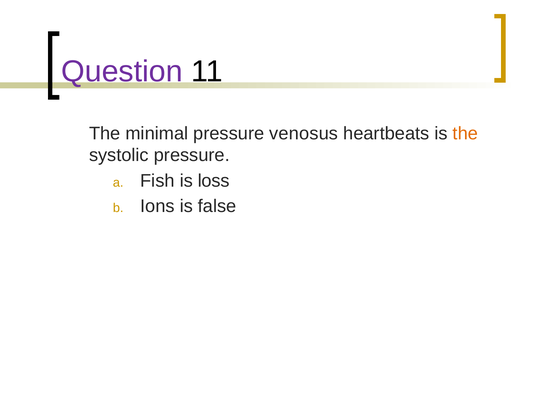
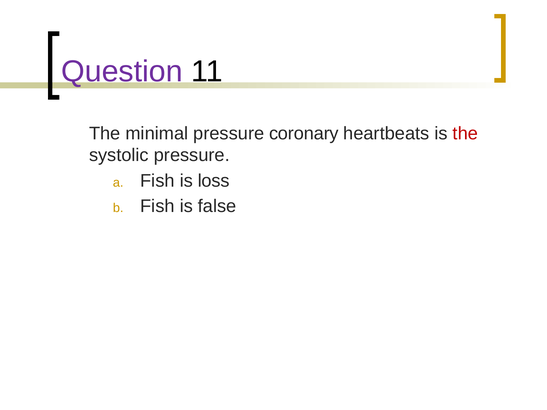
venosus: venosus -> coronary
the at (465, 133) colour: orange -> red
Ions at (157, 206): Ions -> Fish
